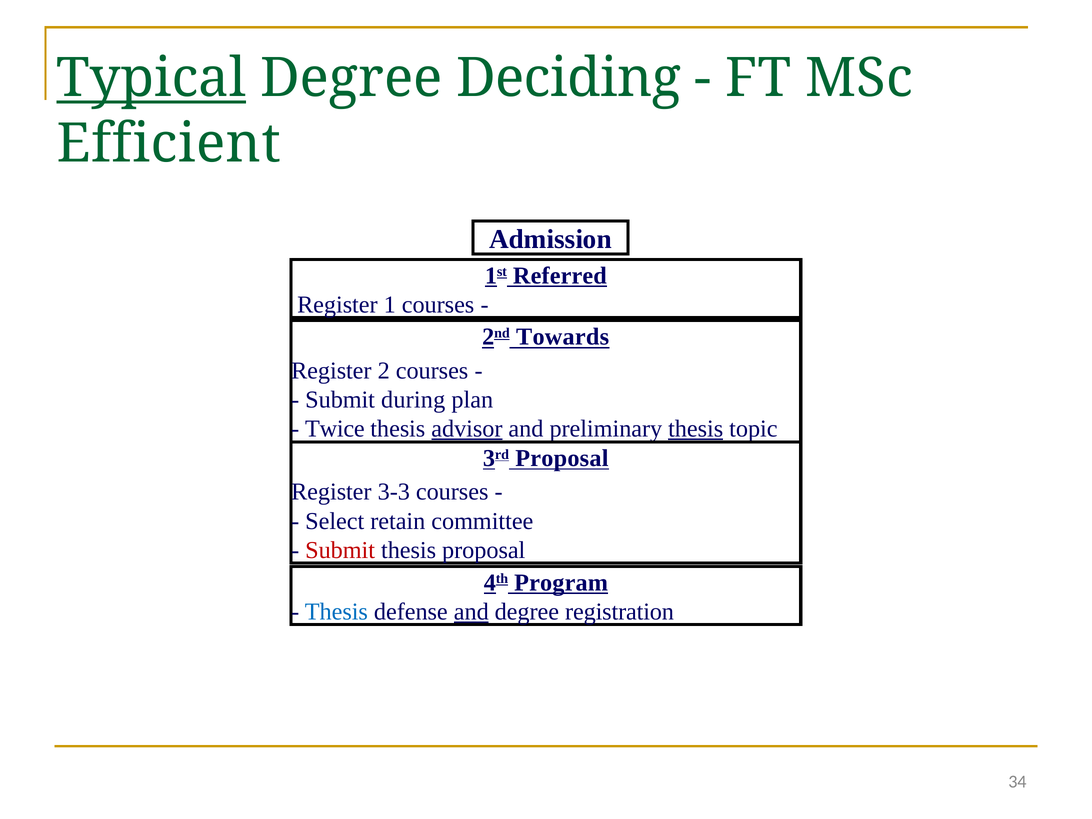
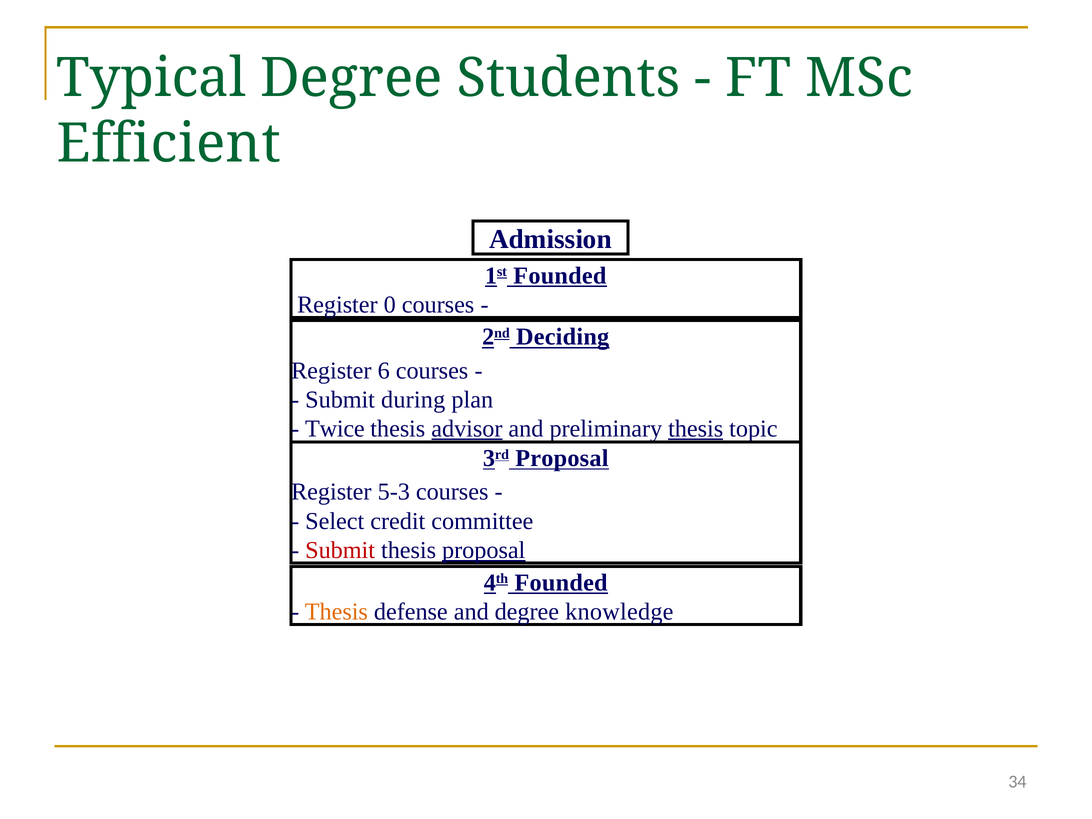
Typical underline: present -> none
Deciding: Deciding -> Students
1st Referred: Referred -> Founded
1: 1 -> 0
Towards: Towards -> Deciding
2: 2 -> 6
3-3: 3-3 -> 5-3
retain: retain -> credit
proposal at (484, 550) underline: none -> present
4th Program: Program -> Founded
Thesis at (336, 612) colour: blue -> orange
and at (471, 612) underline: present -> none
registration: registration -> knowledge
